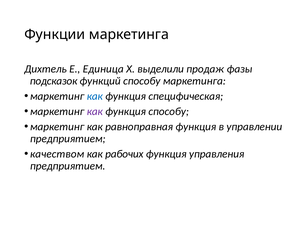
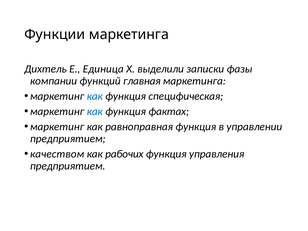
продаж: продаж -> записки
подсказок: подсказок -> компании
функций способу: способу -> главная
как at (95, 111) colour: purple -> blue
функция способу: способу -> фактах
